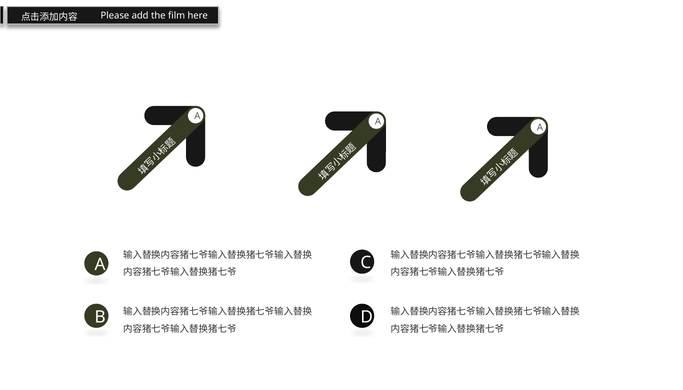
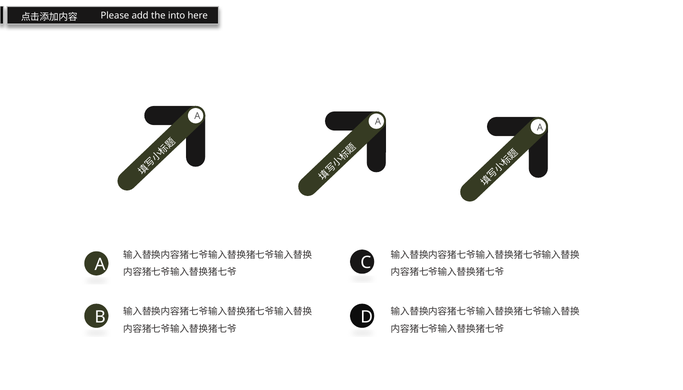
film: film -> into
